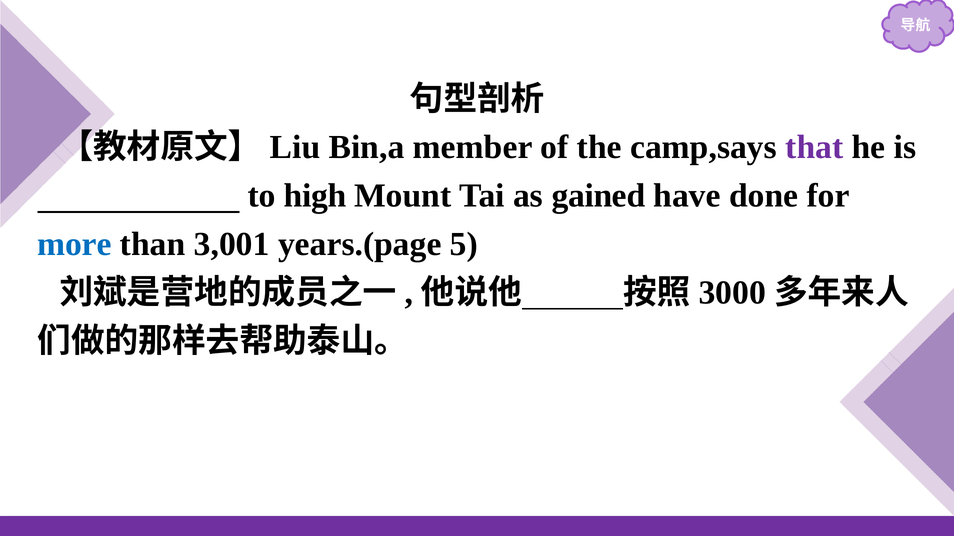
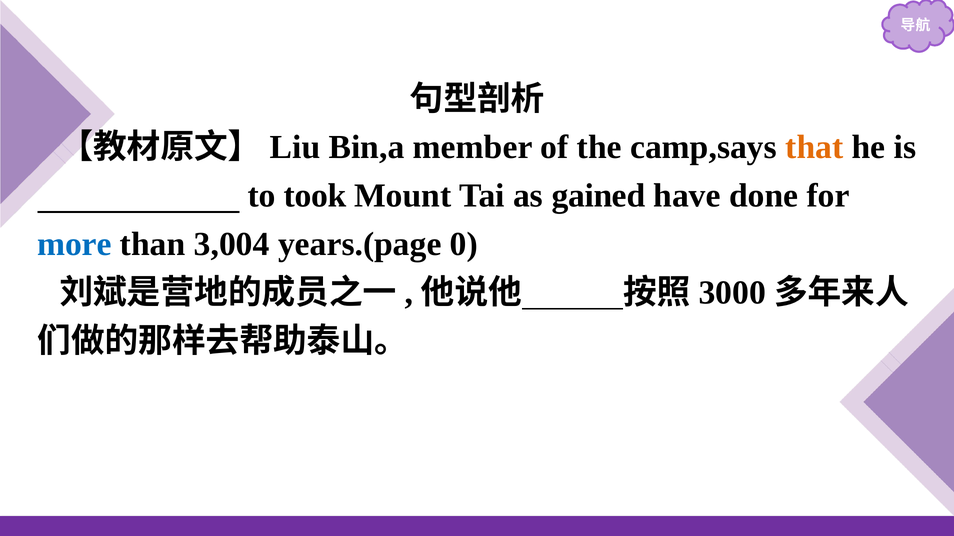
that colour: purple -> orange
high: high -> took
3,001: 3,001 -> 3,004
5: 5 -> 0
